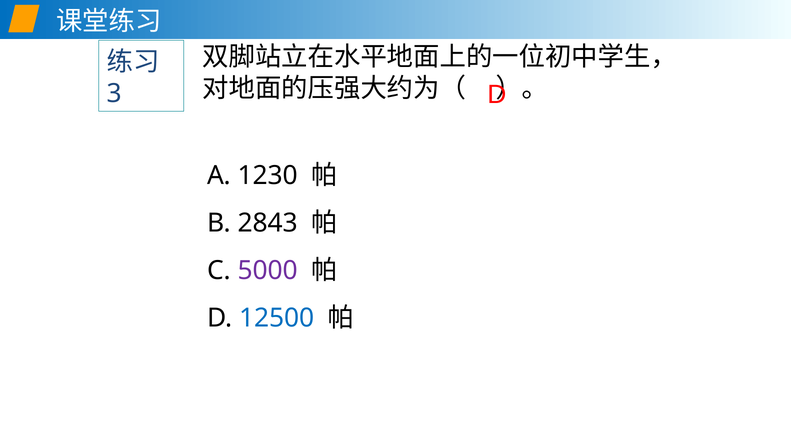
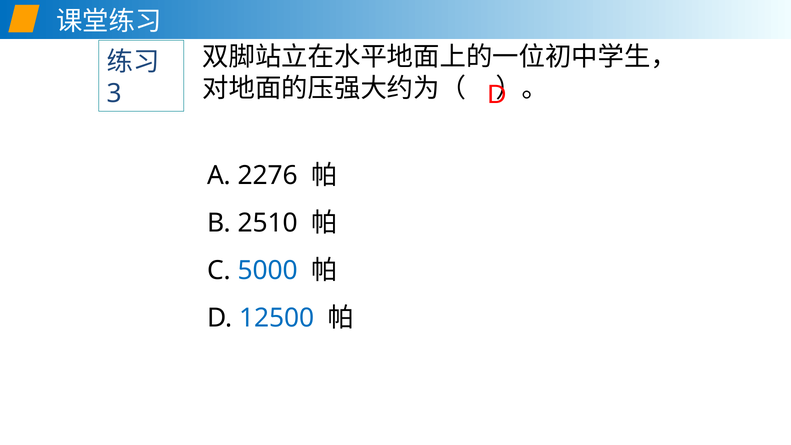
1230: 1230 -> 2276
2843: 2843 -> 2510
5000 colour: purple -> blue
